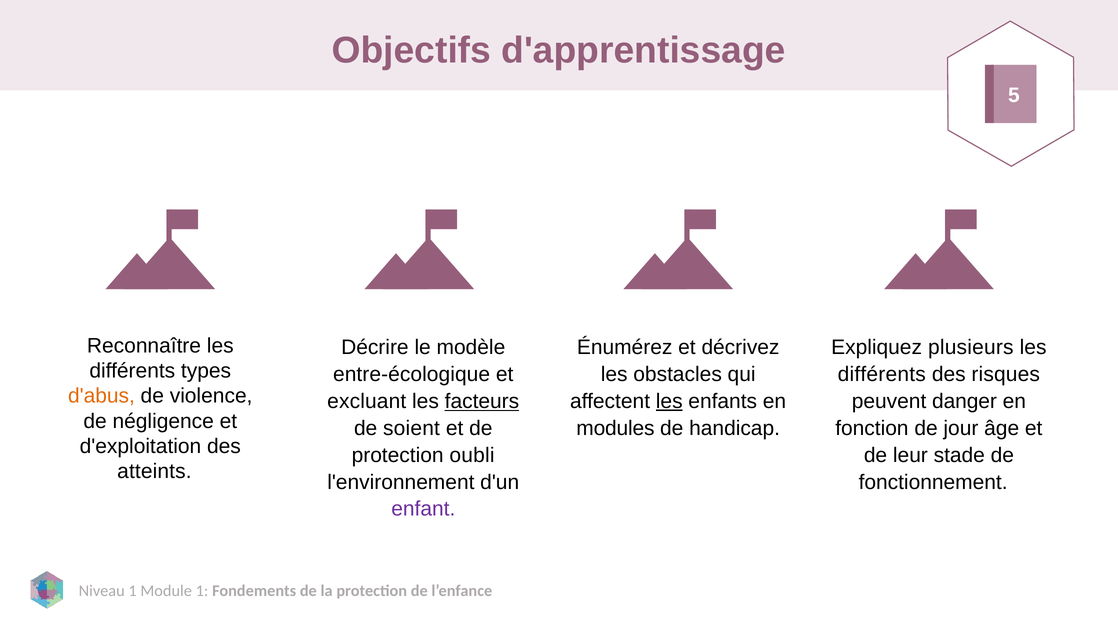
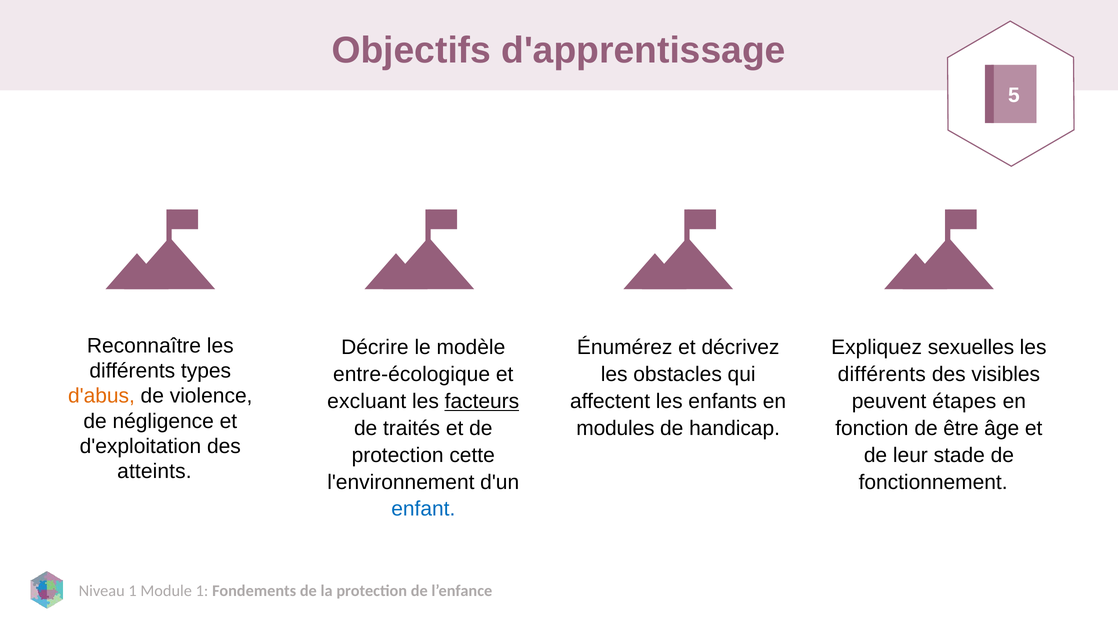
plusieurs: plusieurs -> sexuelles
risques: risques -> visibles
les at (669, 401) underline: present -> none
danger: danger -> étapes
soient: soient -> traités
jour: jour -> être
oubli: oubli -> cette
enfant colour: purple -> blue
